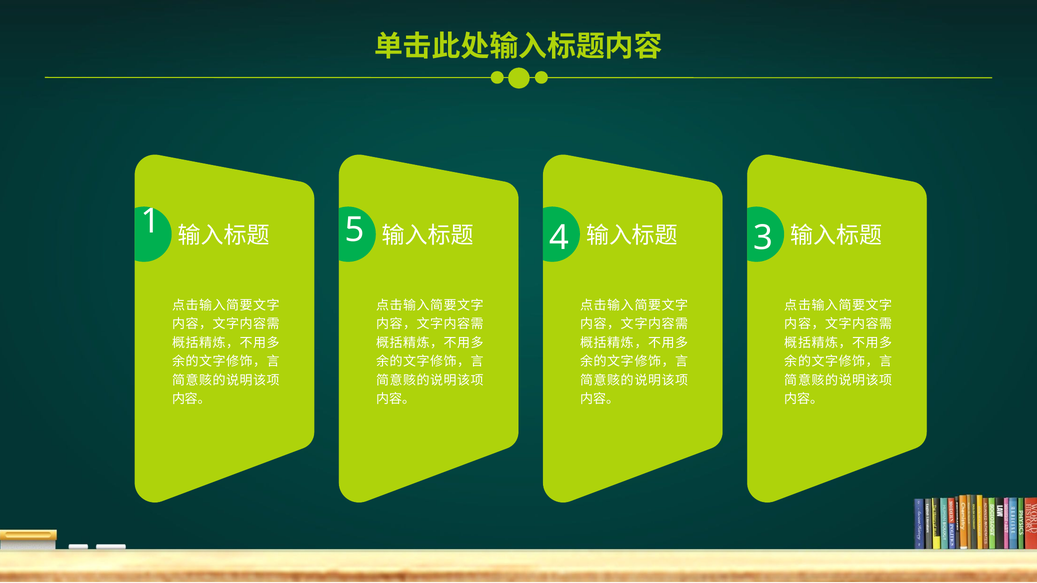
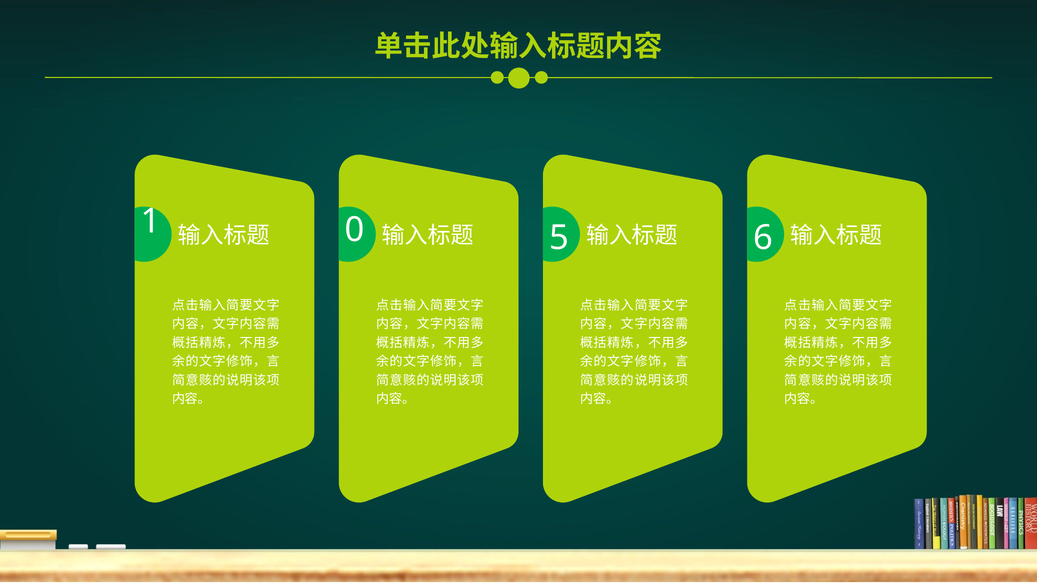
5: 5 -> 0
4: 4 -> 5
3: 3 -> 6
